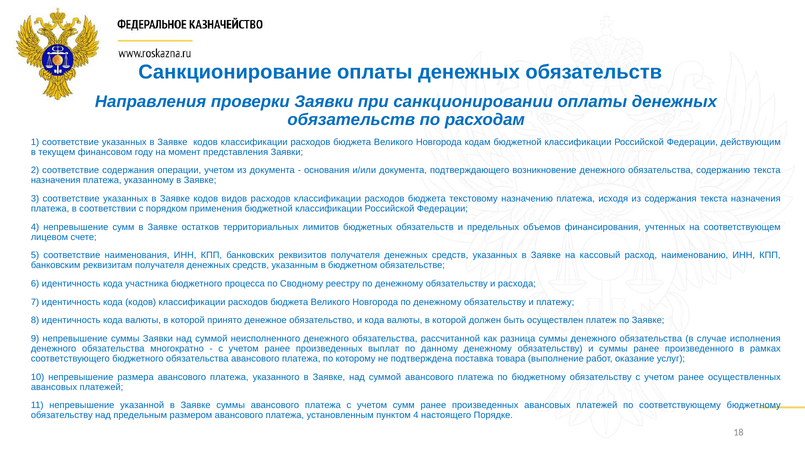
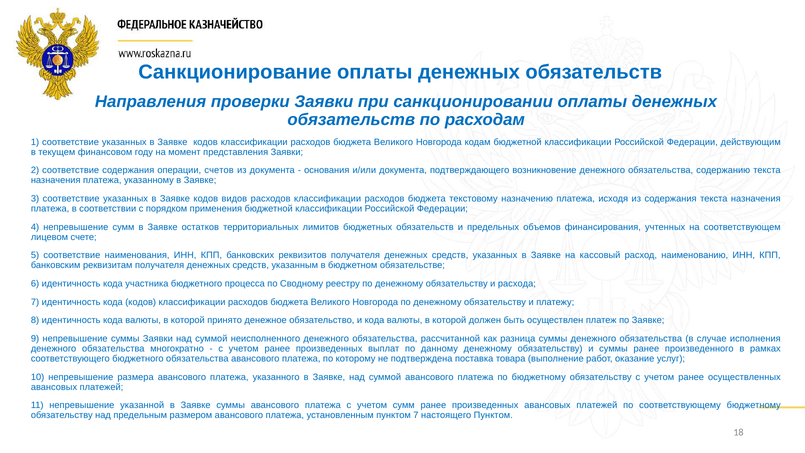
операции учетом: учетом -> счетов
пунктом 4: 4 -> 7
настоящего Порядке: Порядке -> Пунктом
